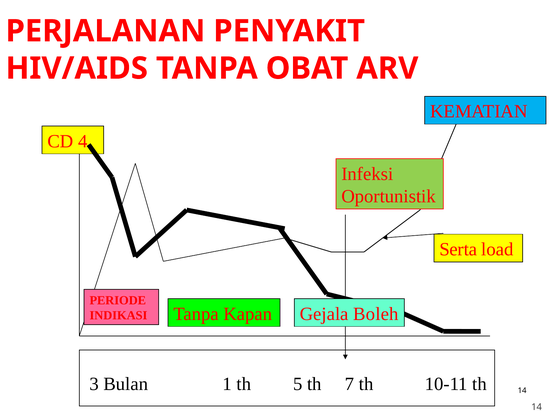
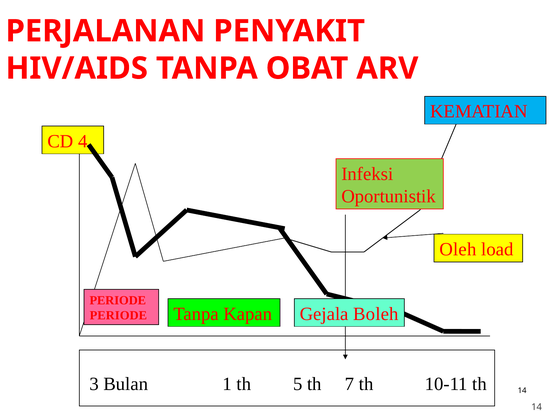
Serta: Serta -> Oleh
INDIKASI at (118, 315): INDIKASI -> PERIODE
